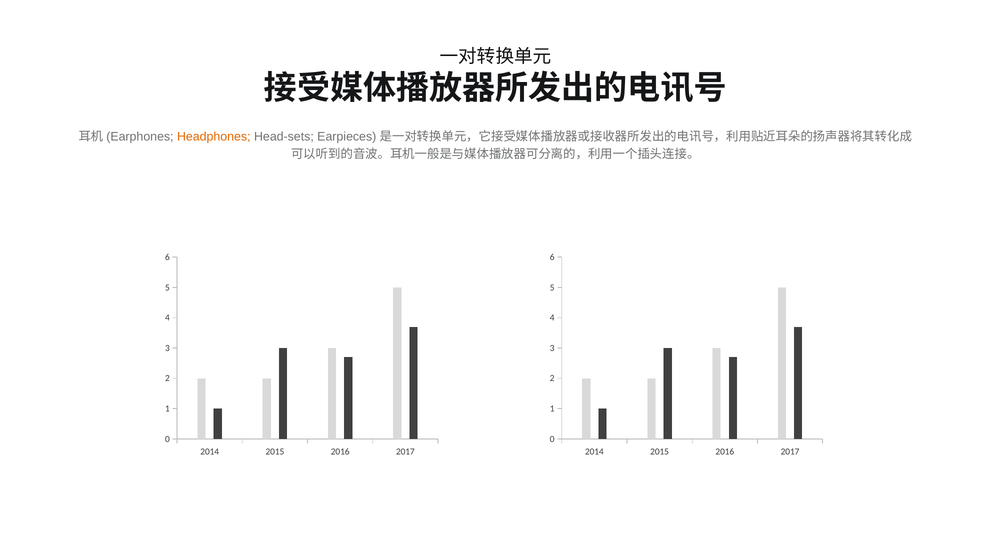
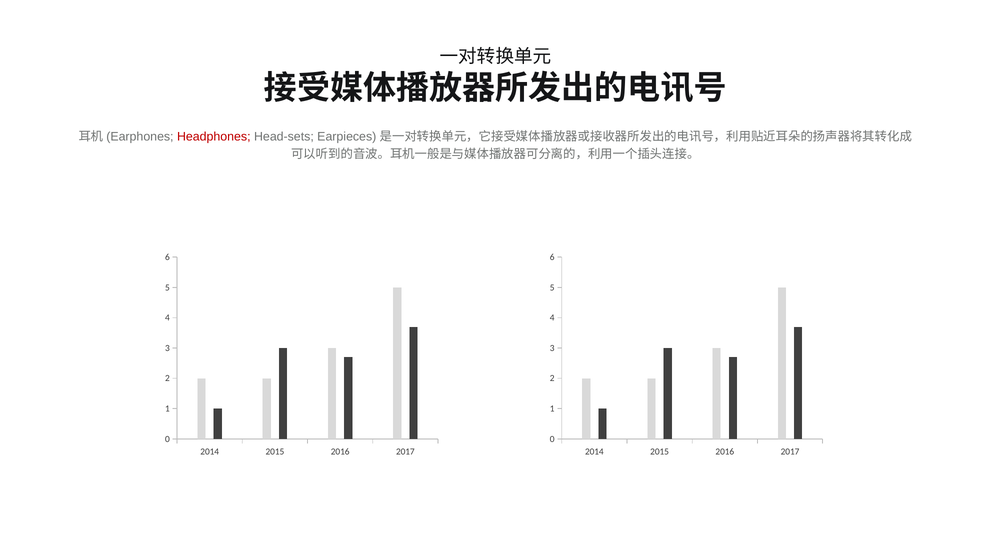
Headphones colour: orange -> red
